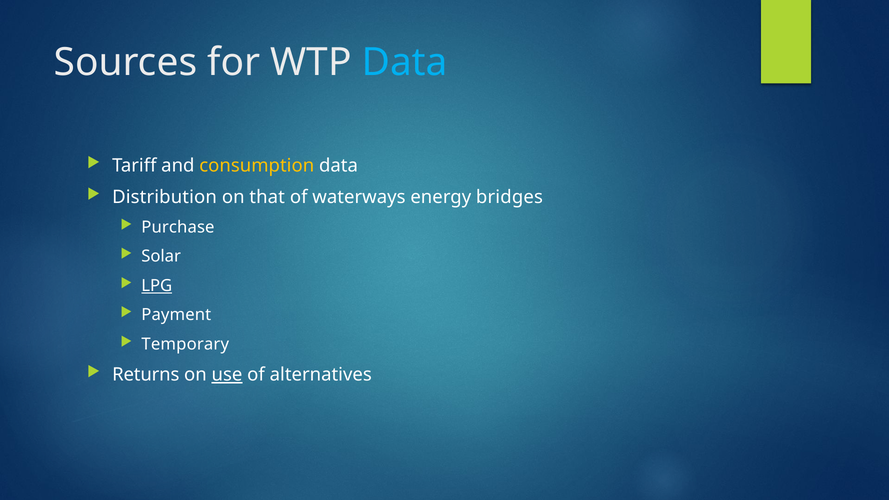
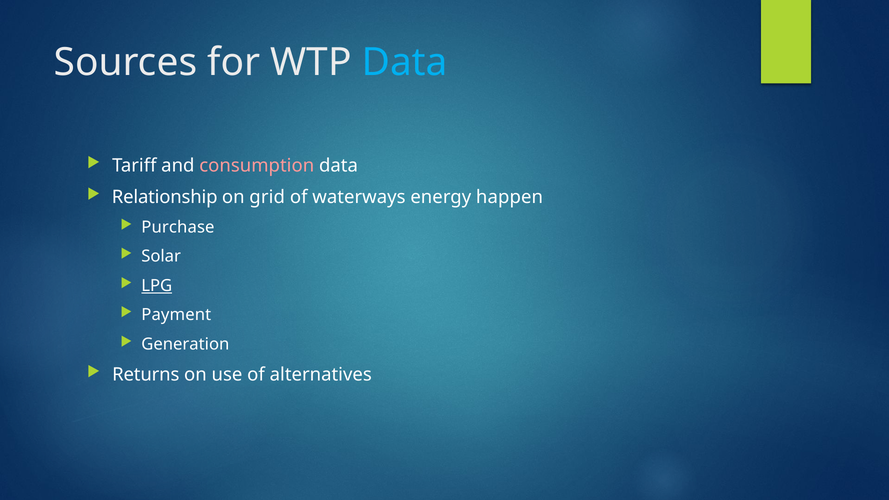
consumption colour: yellow -> pink
Distribution: Distribution -> Relationship
that: that -> grid
bridges: bridges -> happen
Temporary: Temporary -> Generation
use underline: present -> none
